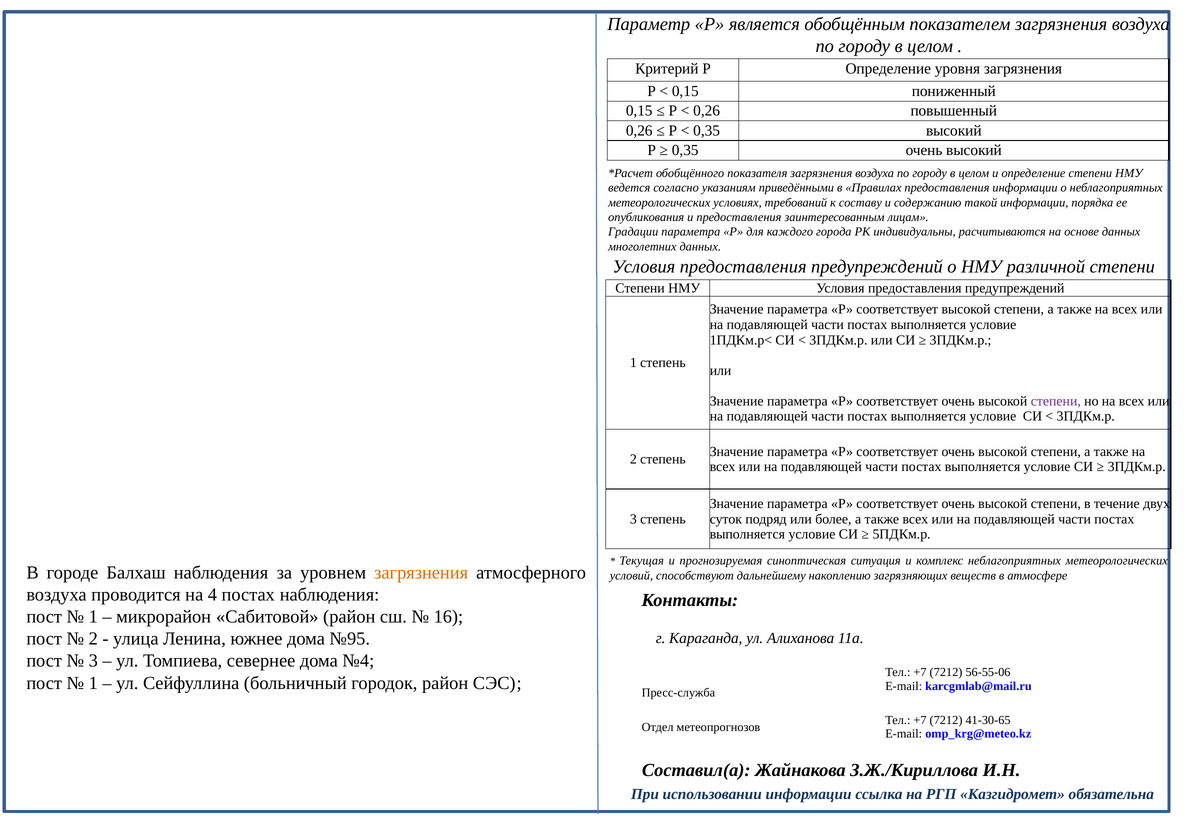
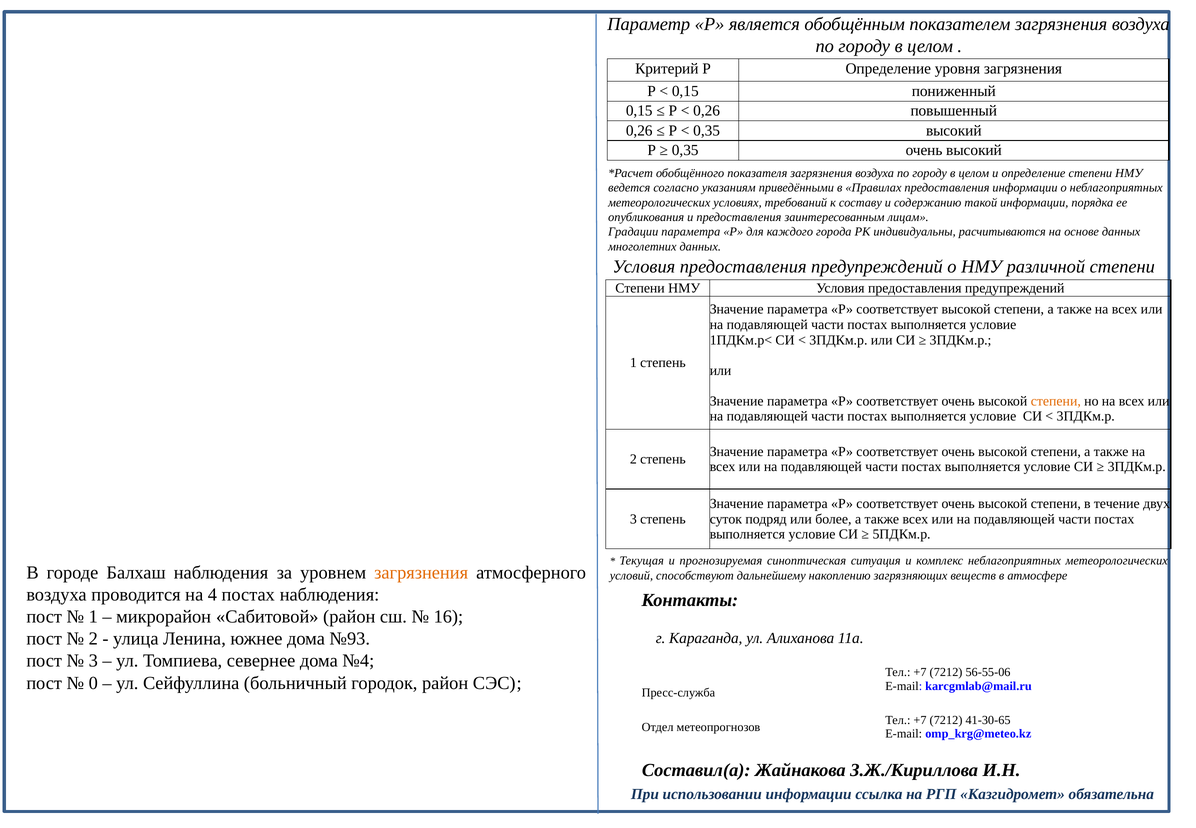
степени at (1056, 401) colour: purple -> orange
№95: №95 -> №93
1 at (93, 683): 1 -> 0
